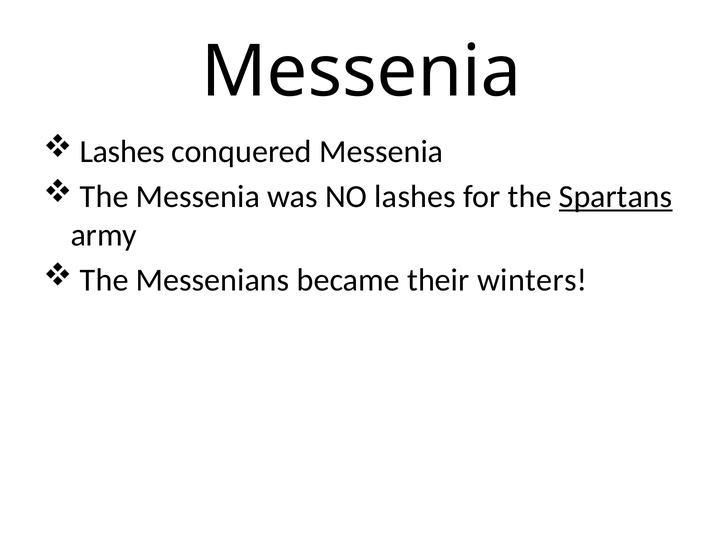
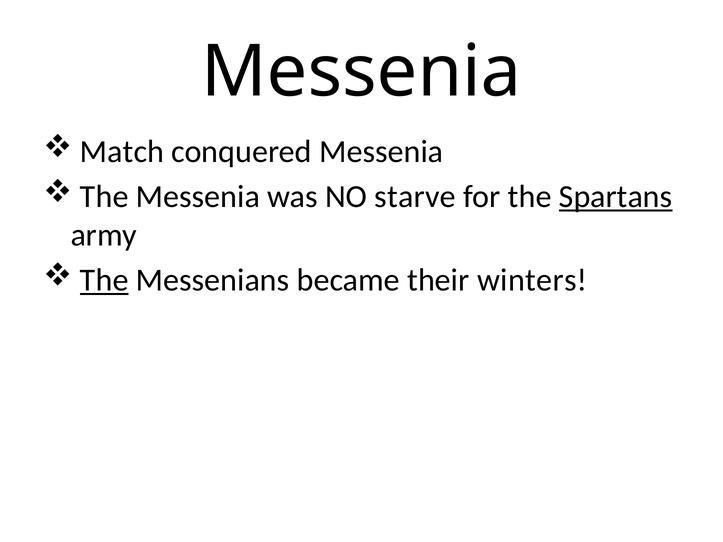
Lashes at (122, 152): Lashes -> Match
NO lashes: lashes -> starve
The at (104, 280) underline: none -> present
